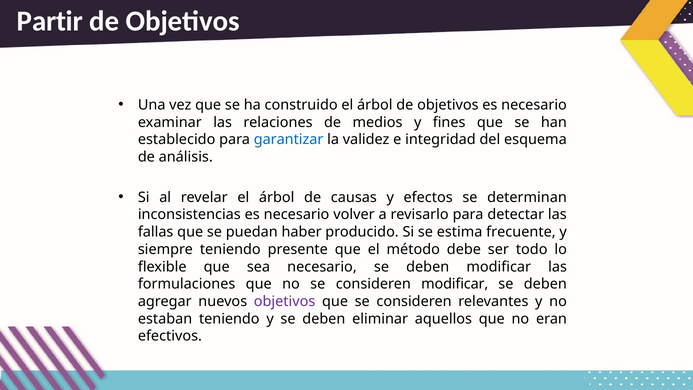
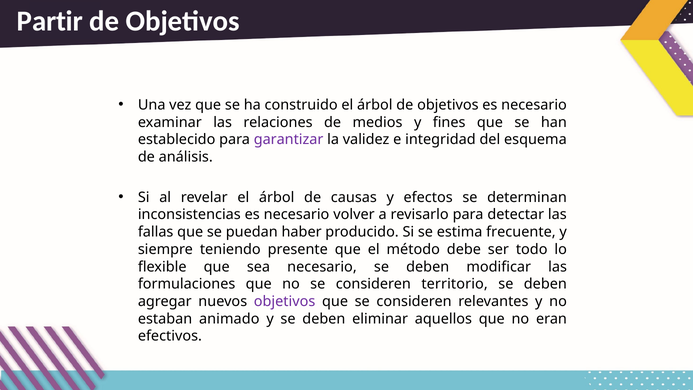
garantizar colour: blue -> purple
consideren modificar: modificar -> territorio
estaban teniendo: teniendo -> animado
